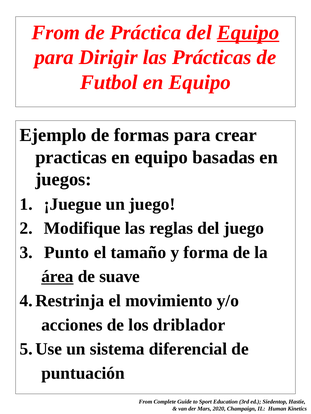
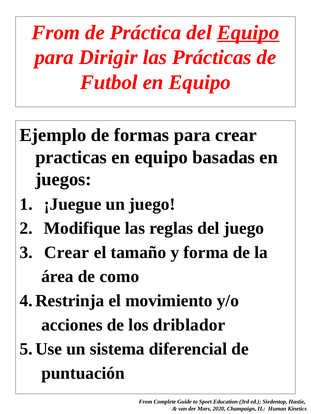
Punto at (67, 253): Punto -> Crear
área underline: present -> none
suave: suave -> como
